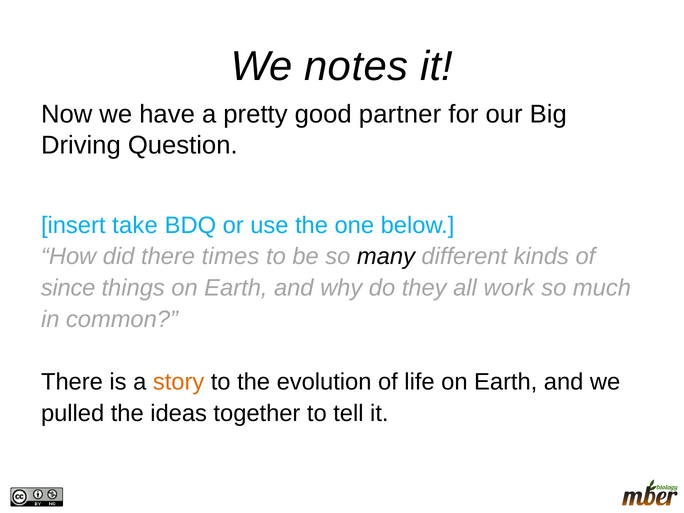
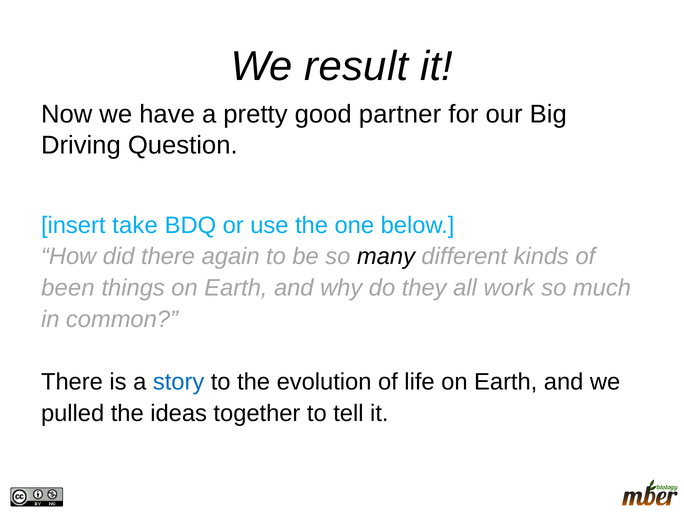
notes: notes -> result
times: times -> again
since: since -> been
story colour: orange -> blue
